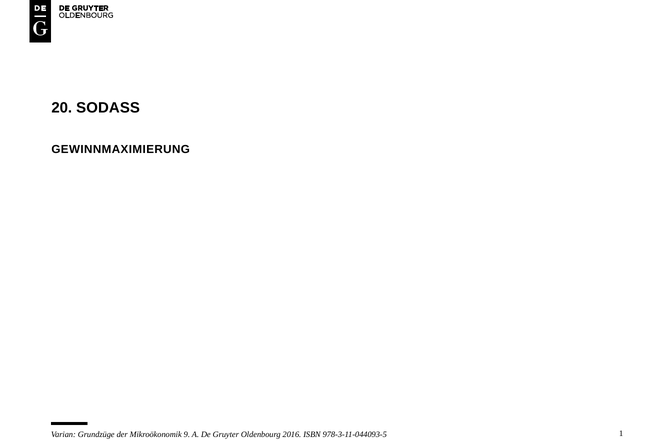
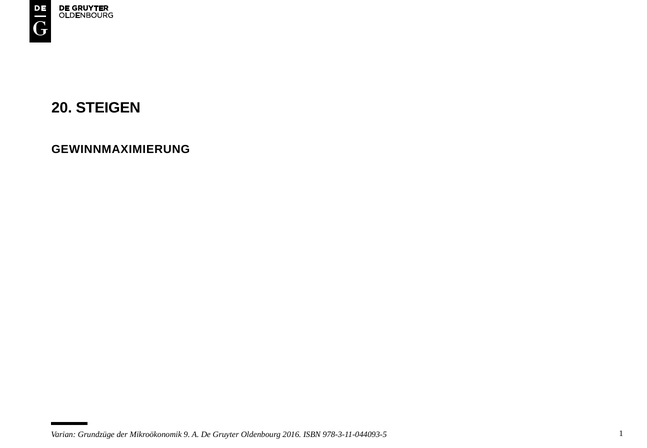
SODASS: SODASS -> STEIGEN
